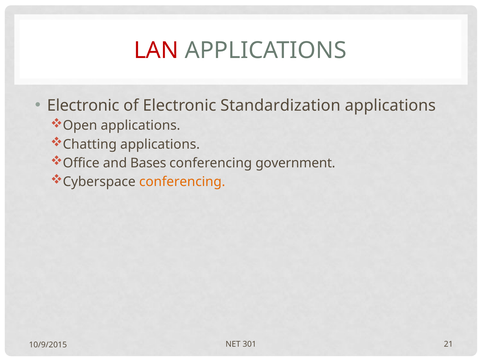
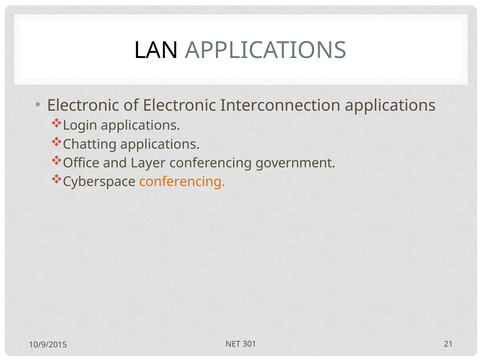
LAN colour: red -> black
Standardization: Standardization -> Interconnection
Open: Open -> Login
Bases: Bases -> Layer
